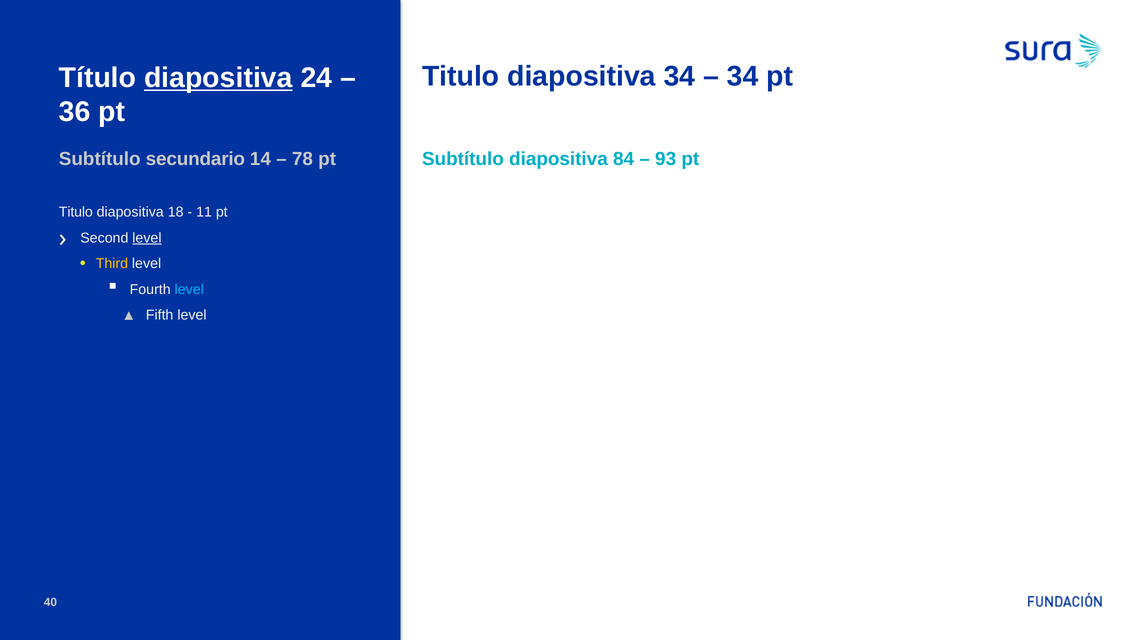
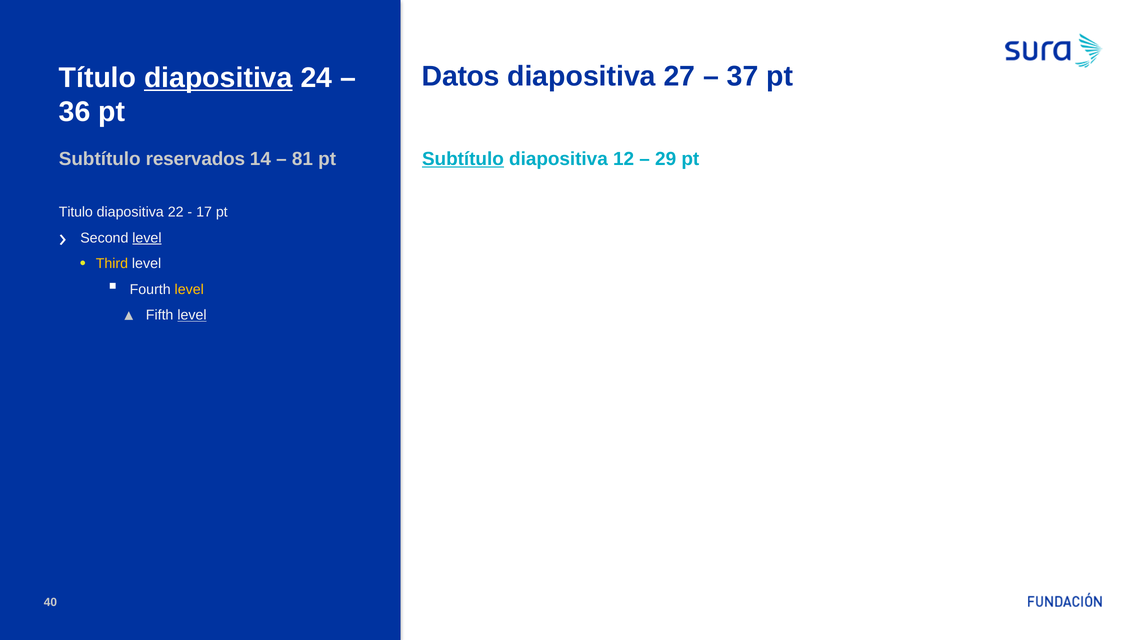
Titulo at (461, 77): Titulo -> Datos
diapositiva 34: 34 -> 27
34 at (743, 77): 34 -> 37
secundario: secundario -> reservados
78: 78 -> 81
Subtítulo at (463, 159) underline: none -> present
84: 84 -> 12
93: 93 -> 29
18: 18 -> 22
11: 11 -> 17
level at (189, 290) colour: light blue -> yellow
level at (192, 315) underline: none -> present
